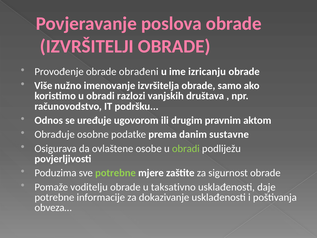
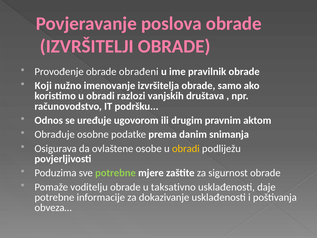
izricanju: izricanju -> pravilnik
Više: Više -> Koji
sustavne: sustavne -> snimanja
obradi at (186, 148) colour: light green -> yellow
